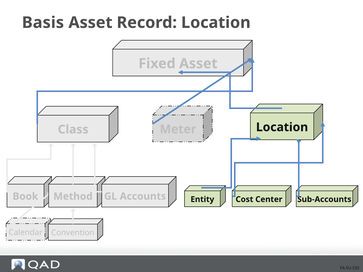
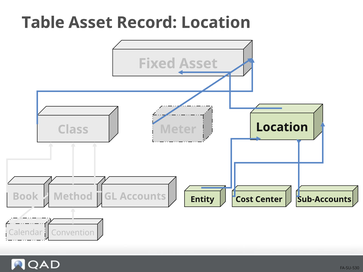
Basis: Basis -> Table
